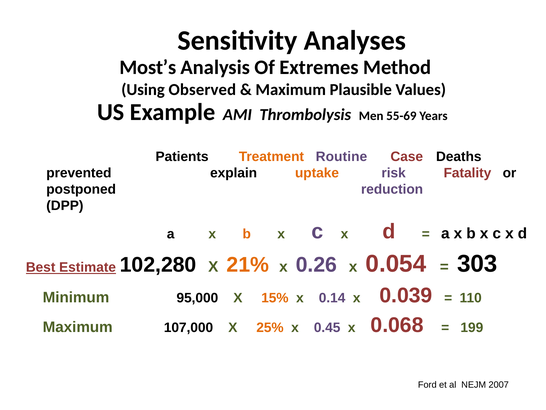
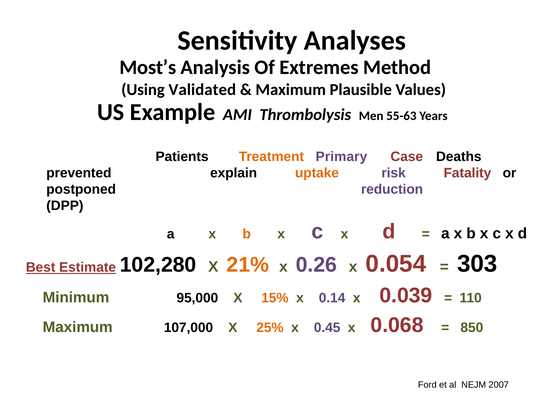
Observed: Observed -> Validated
55-69: 55-69 -> 55-63
Routine: Routine -> Primary
199: 199 -> 850
